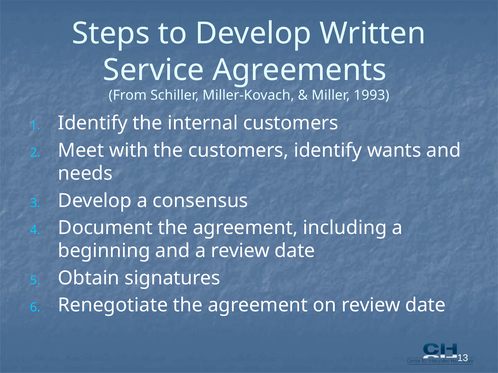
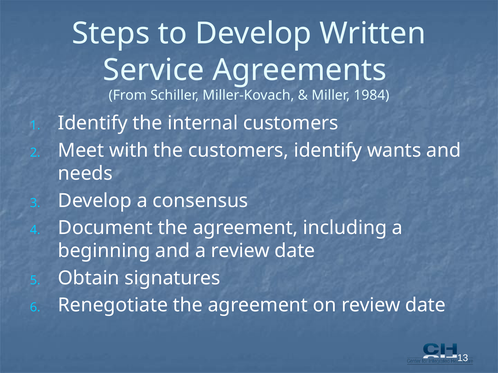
1993: 1993 -> 1984
